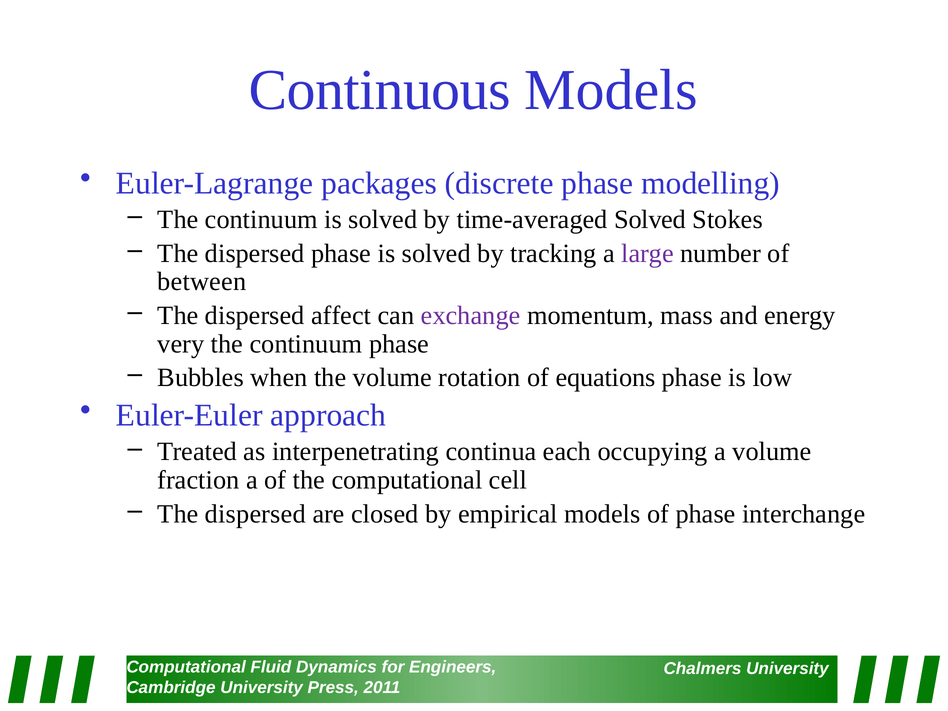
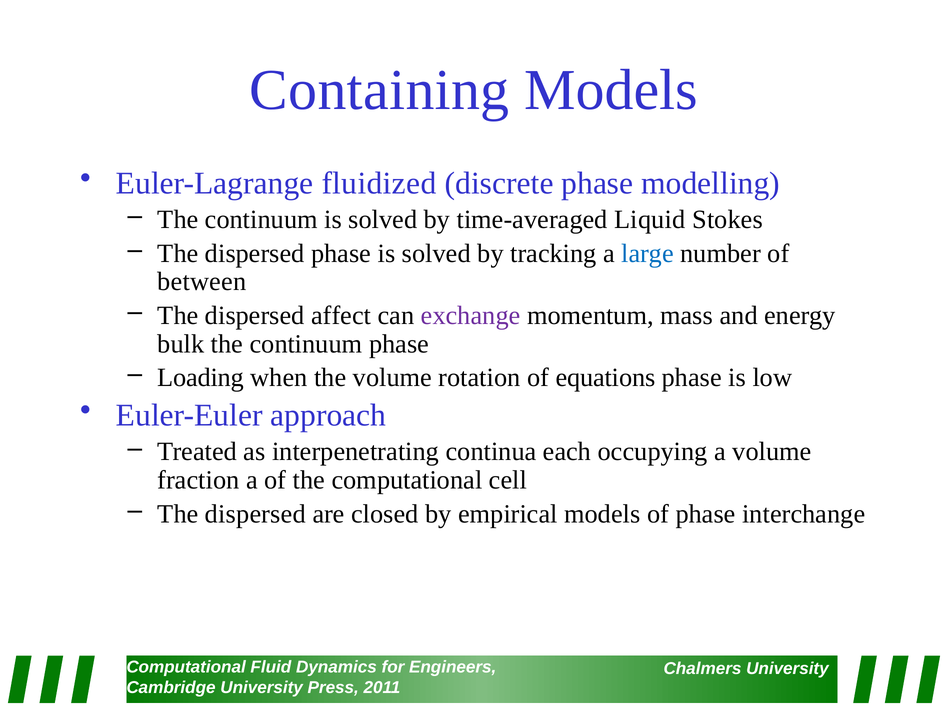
Continuous: Continuous -> Containing
packages: packages -> fluidized
time-averaged Solved: Solved -> Liquid
large colour: purple -> blue
very: very -> bulk
Bubbles: Bubbles -> Loading
